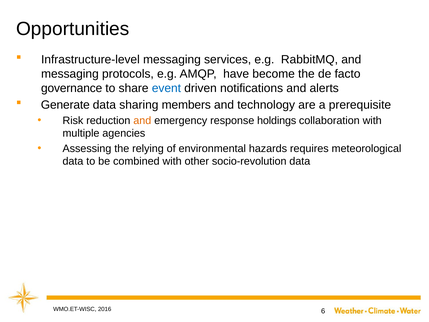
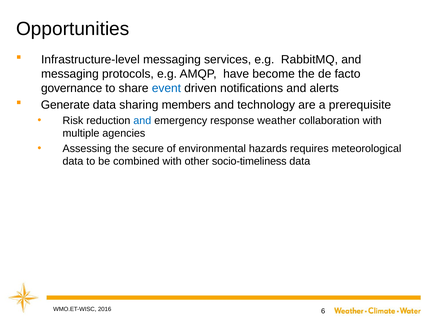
and at (142, 120) colour: orange -> blue
holdings: holdings -> weather
relying: relying -> secure
socio-revolution: socio-revolution -> socio-timeliness
